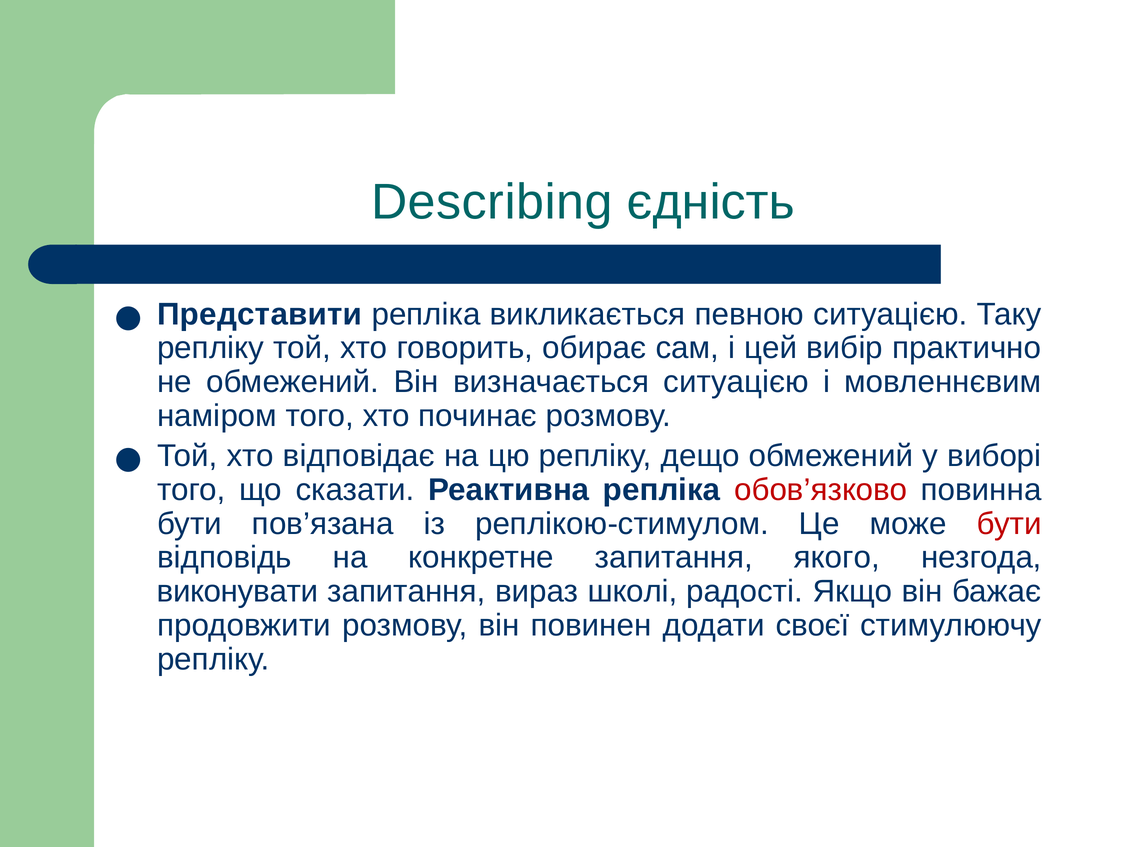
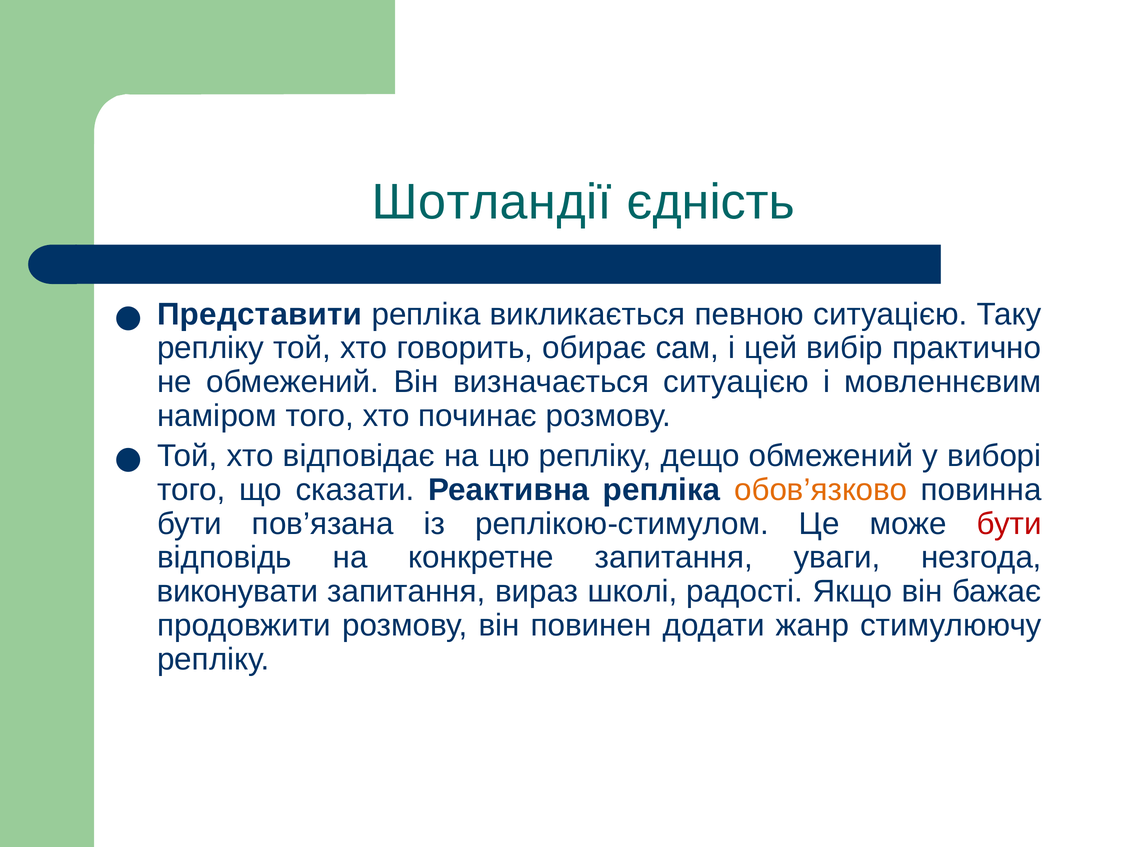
Describing: Describing -> Шотландії
обов’язково colour: red -> orange
якого: якого -> уваги
своєї: своєї -> жанр
